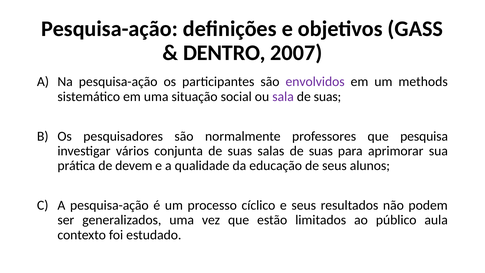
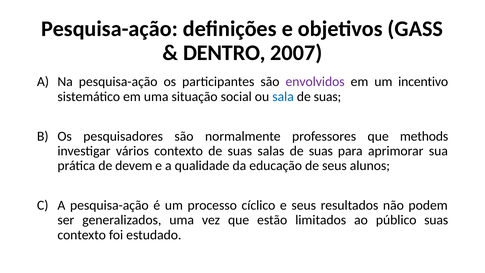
methods: methods -> incentivo
sala colour: purple -> blue
pesquisa: pesquisa -> methods
vários conjunta: conjunta -> contexto
público aula: aula -> suas
